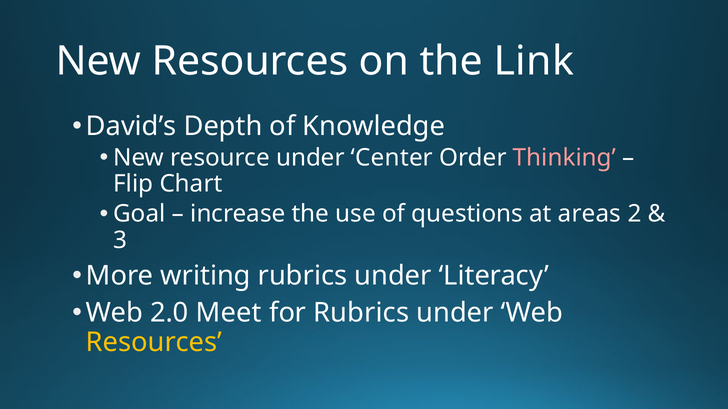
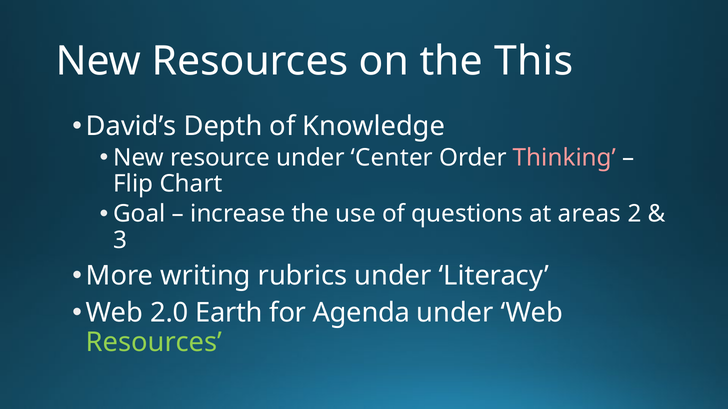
Link: Link -> This
Meet: Meet -> Earth
for Rubrics: Rubrics -> Agenda
Resources at (154, 342) colour: yellow -> light green
